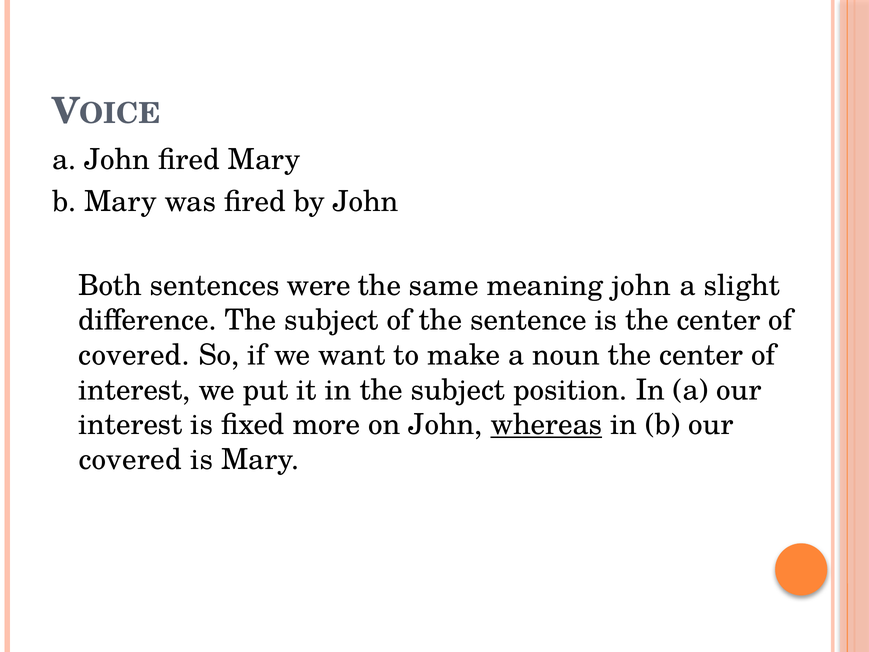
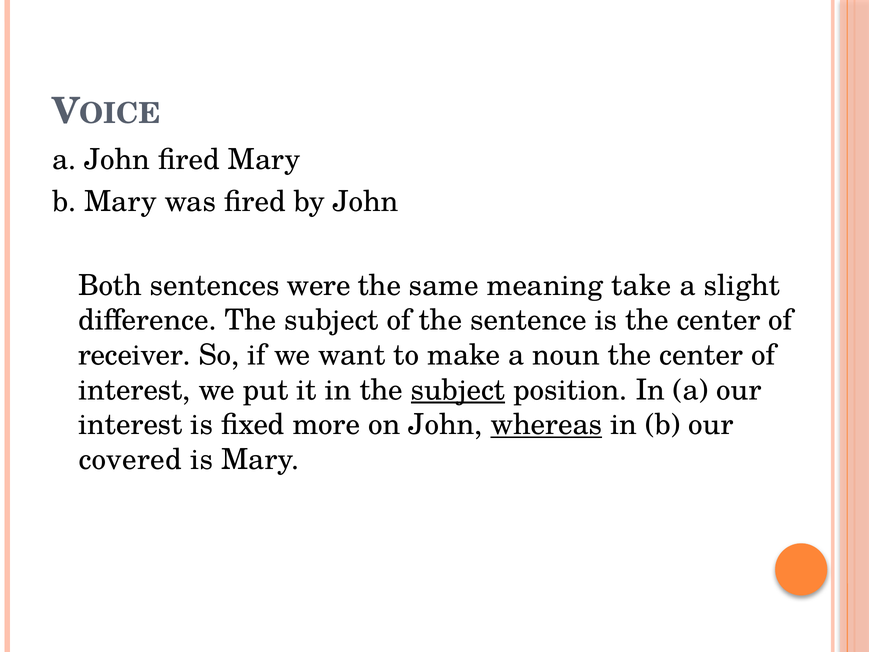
meaning john: john -> take
covered at (134, 355): covered -> receiver
subject at (458, 390) underline: none -> present
